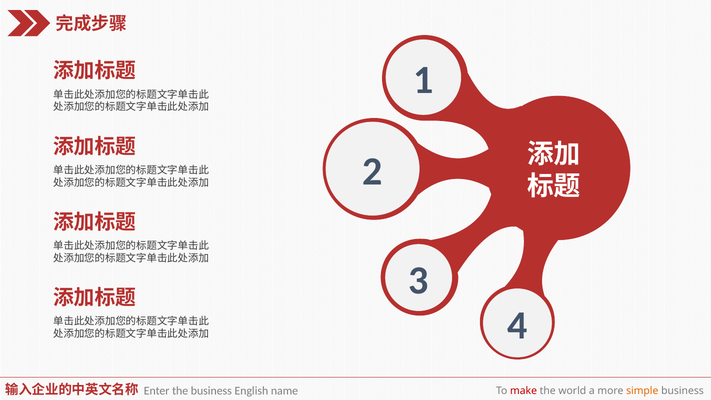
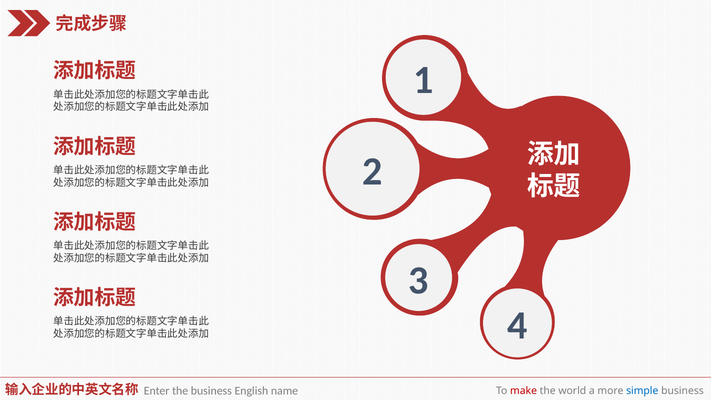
simple colour: orange -> blue
